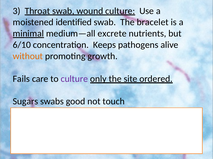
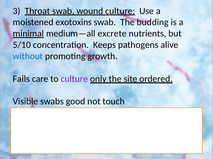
identified: identified -> exotoxins
bracelet: bracelet -> budding
6/10: 6/10 -> 5/10
without colour: orange -> blue
Sugars: Sugars -> Visible
